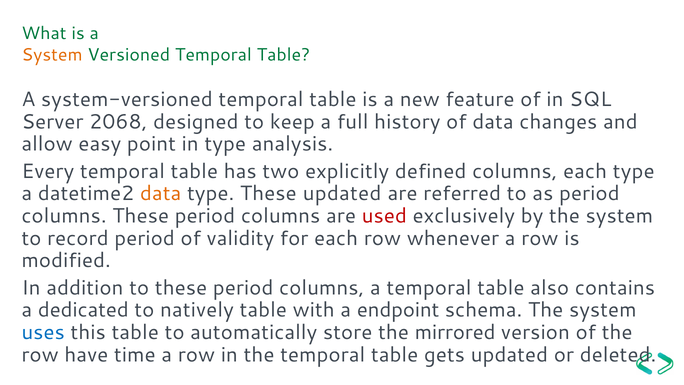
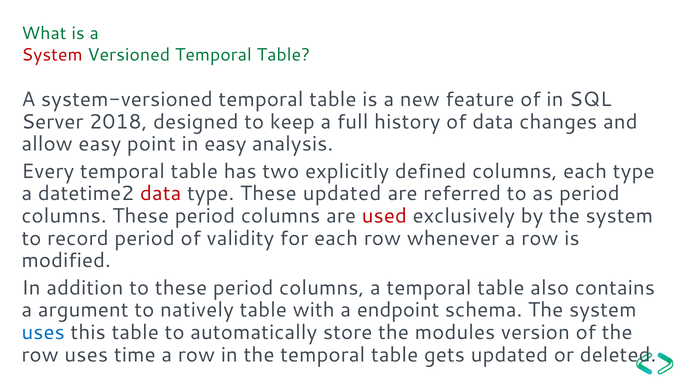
System at (52, 55) colour: orange -> red
2068: 2068 -> 2018
in type: type -> easy
data at (161, 193) colour: orange -> red
dedicated: dedicated -> argument
mirrored: mirrored -> modules
row have: have -> uses
